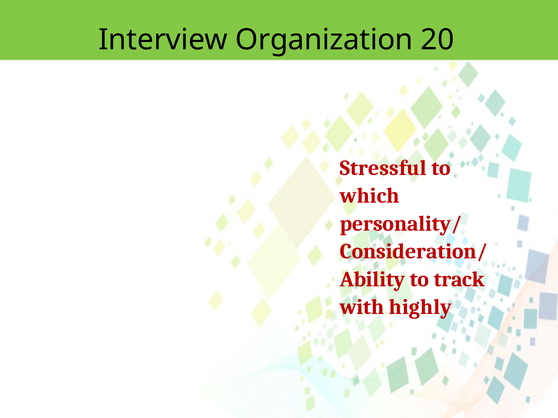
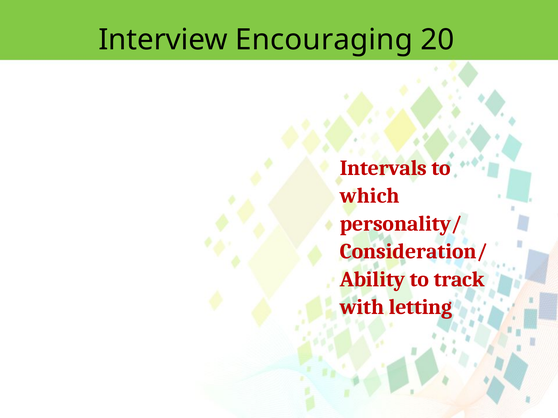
Organization: Organization -> Encouraging
Stressful: Stressful -> Intervals
highly: highly -> letting
